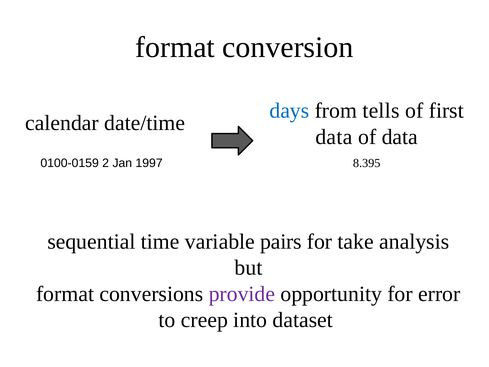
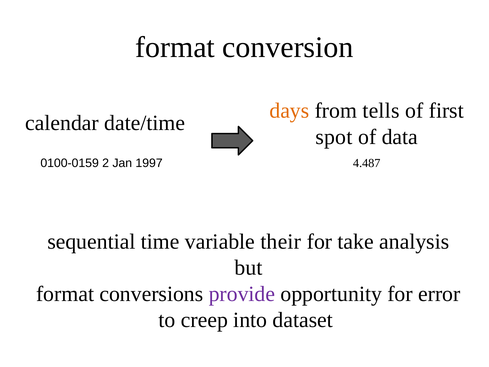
days colour: blue -> orange
data at (334, 137): data -> spot
8.395: 8.395 -> 4.487
pairs: pairs -> their
